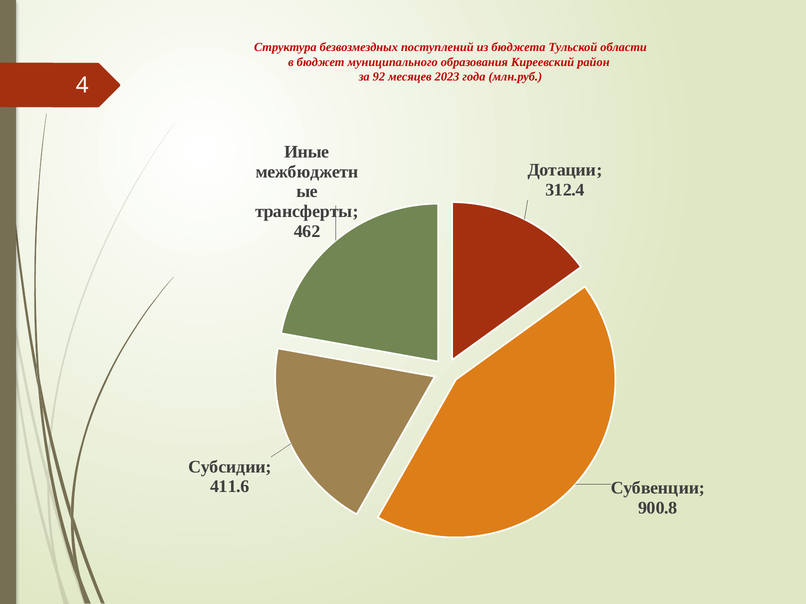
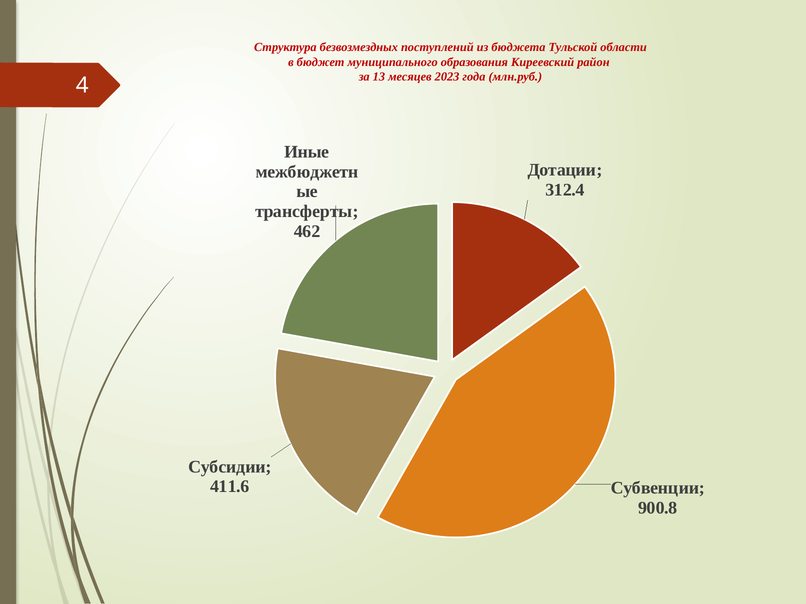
92: 92 -> 13
